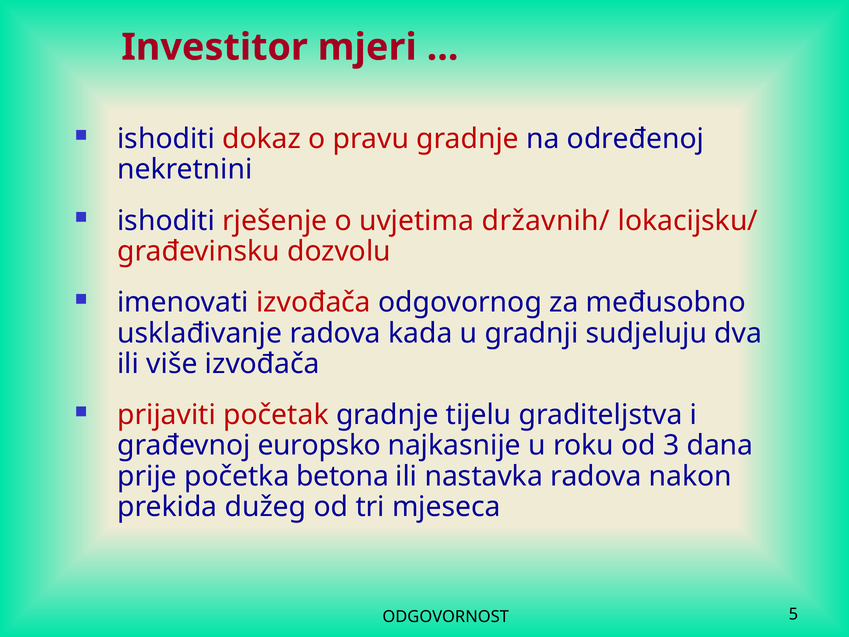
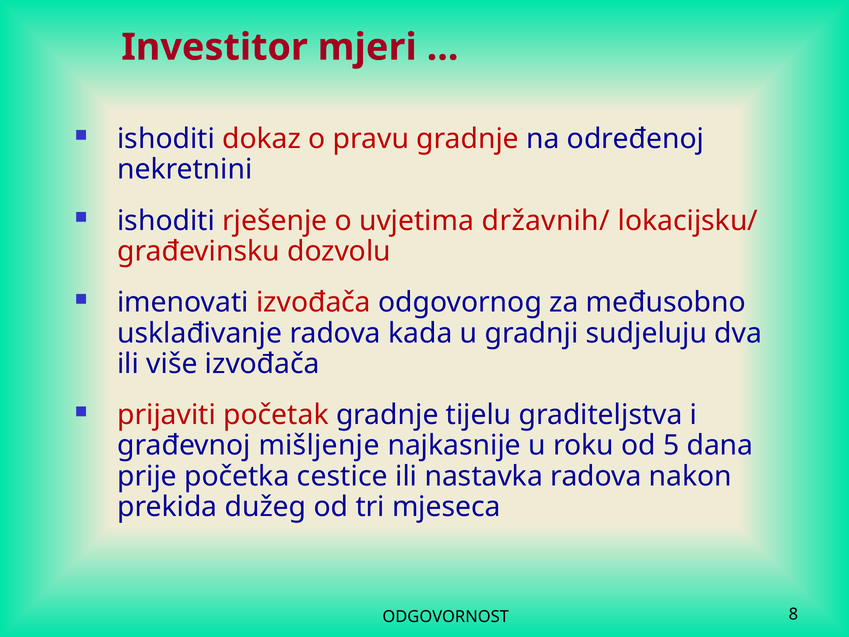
europsko: europsko -> mišljenje
3: 3 -> 5
betona: betona -> cestice
5: 5 -> 8
